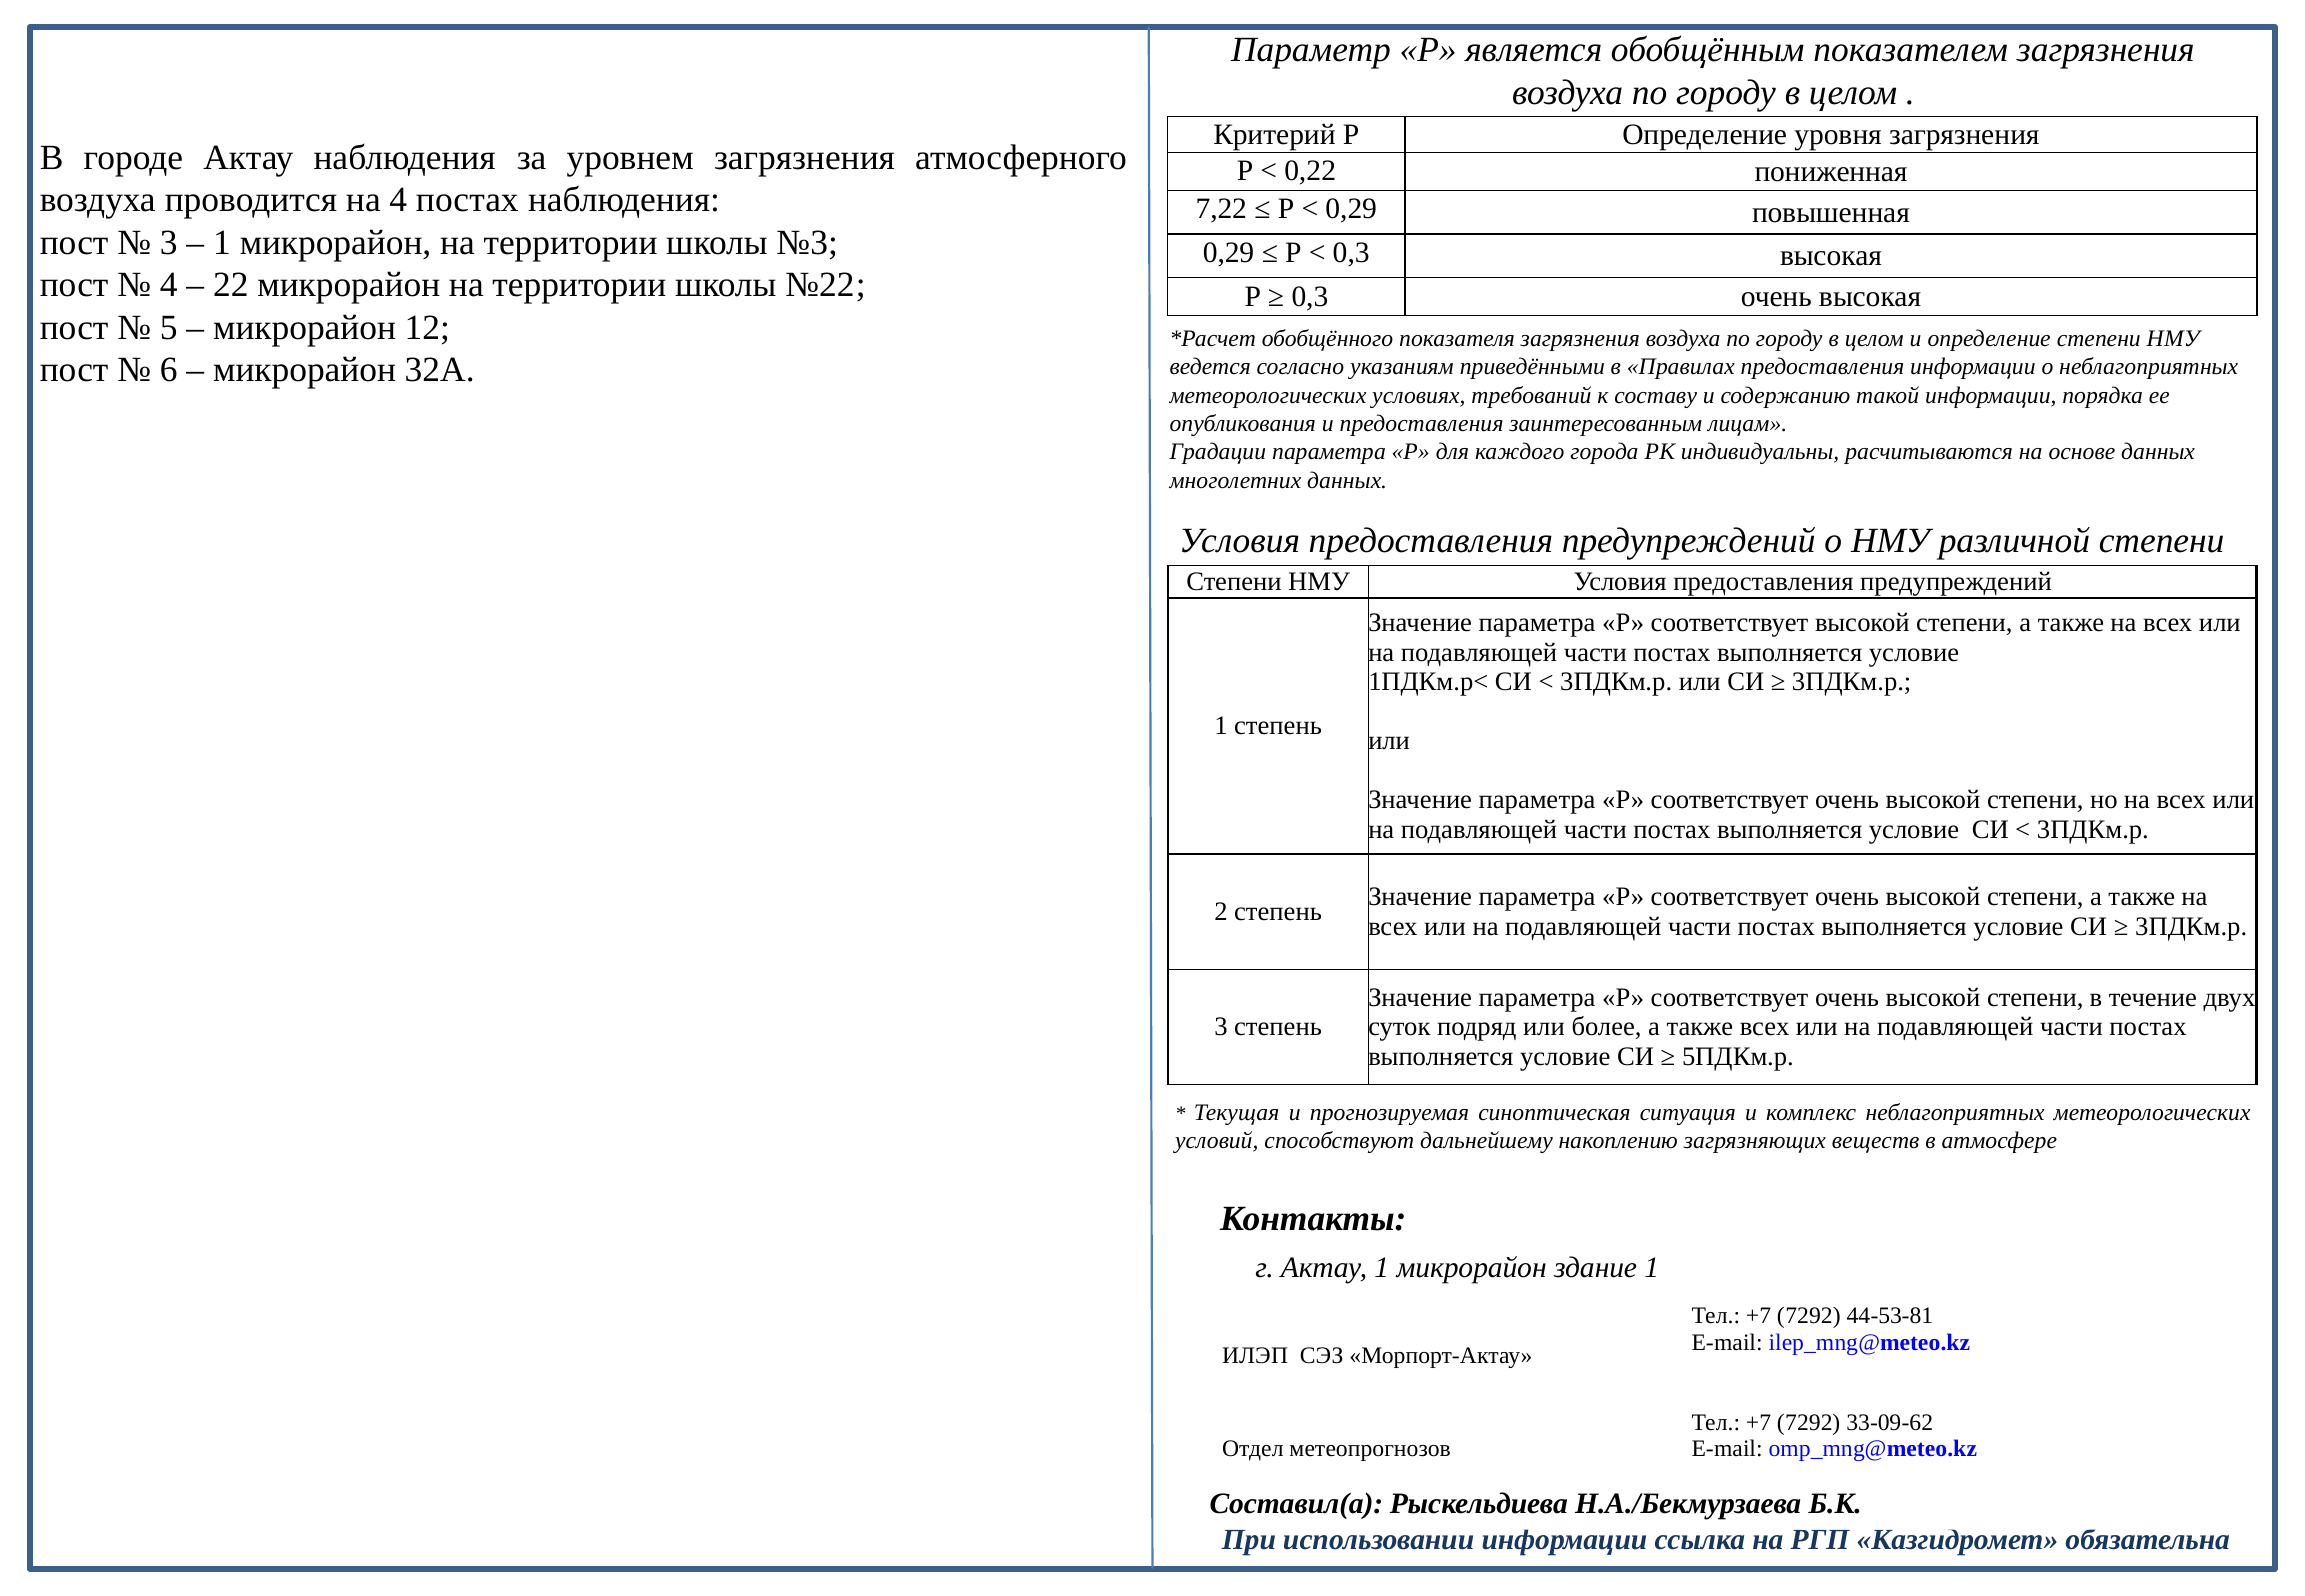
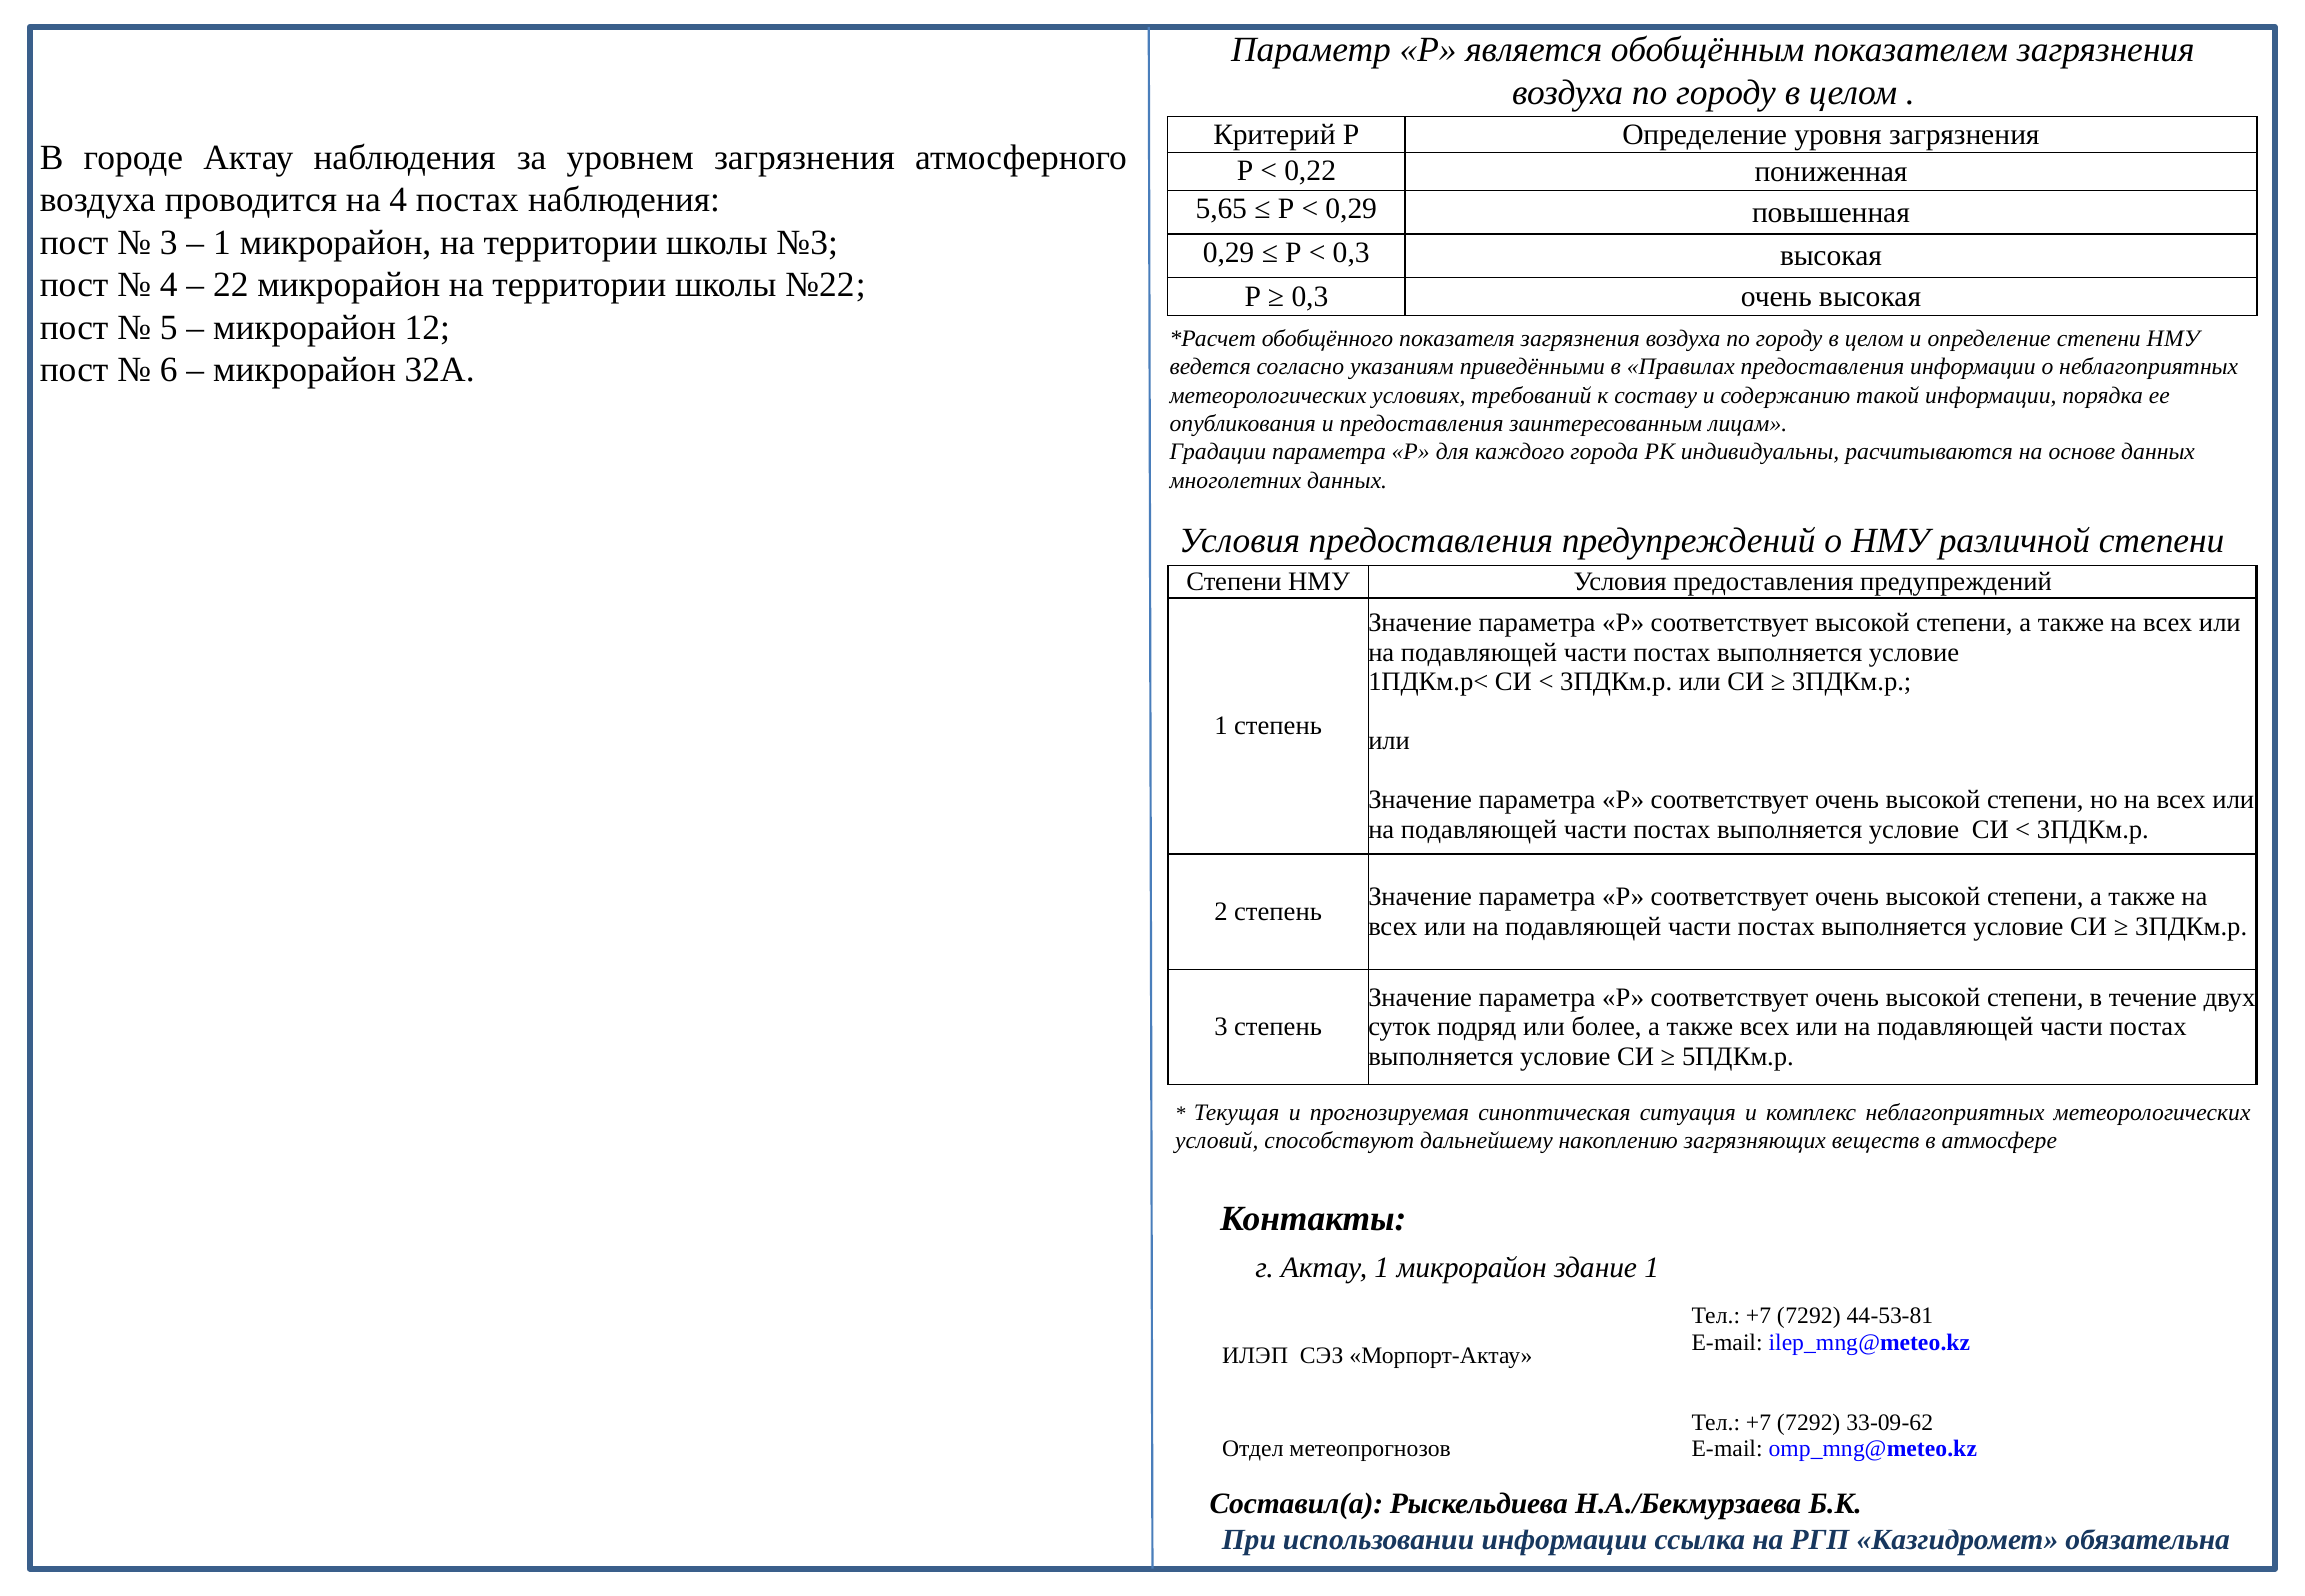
7,22: 7,22 -> 5,65
